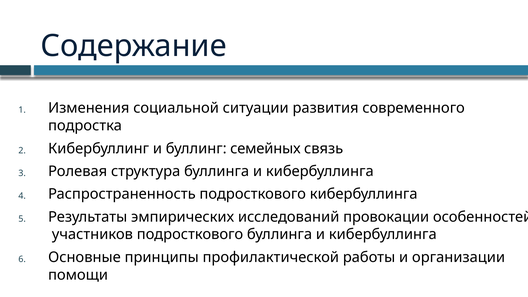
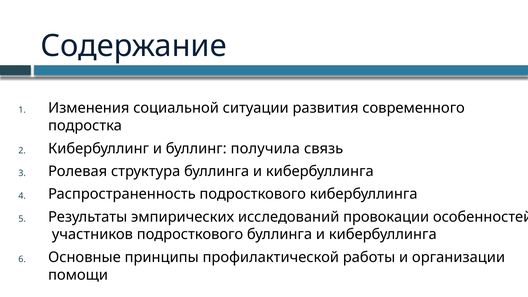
семейных: семейных -> получила
